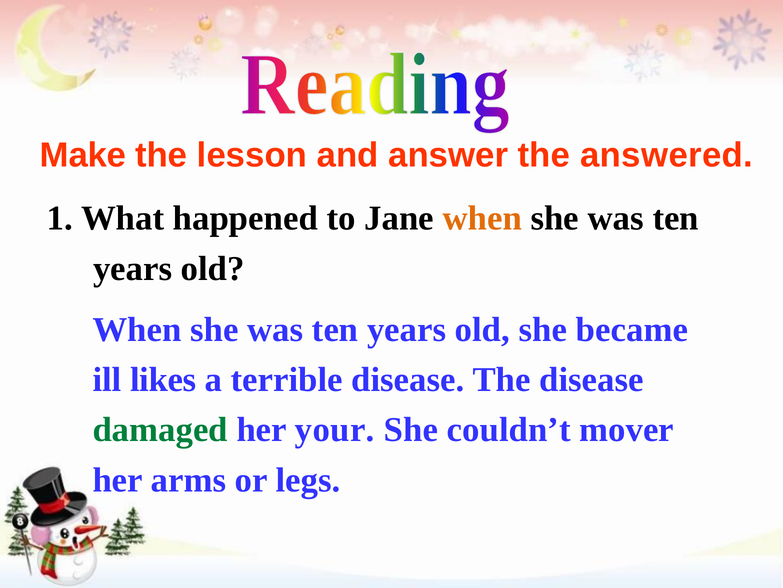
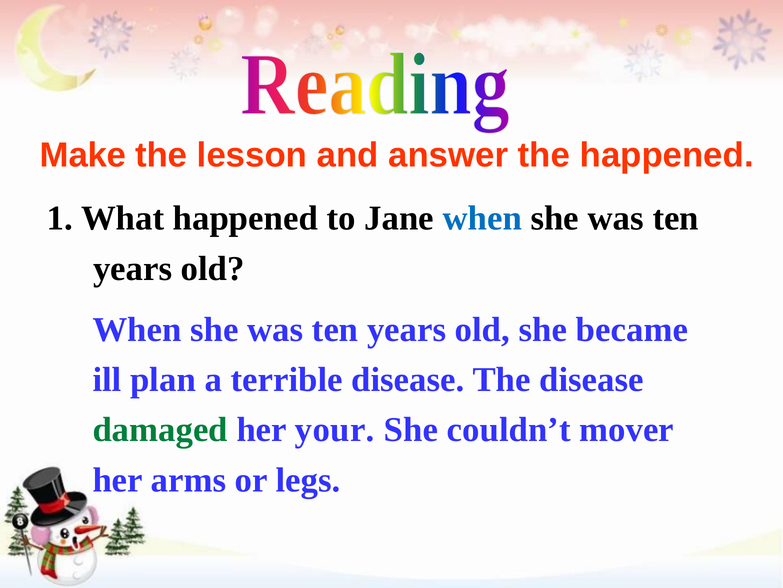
the answered: answered -> happened
when at (482, 218) colour: orange -> blue
likes: likes -> plan
